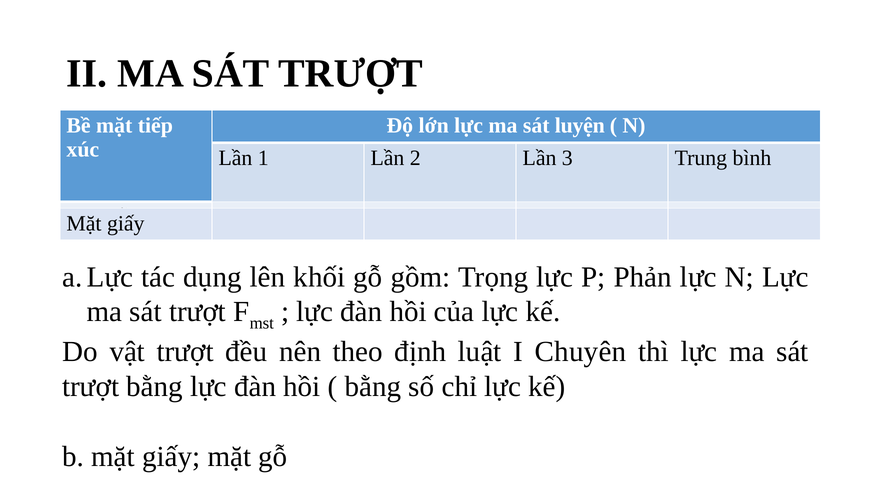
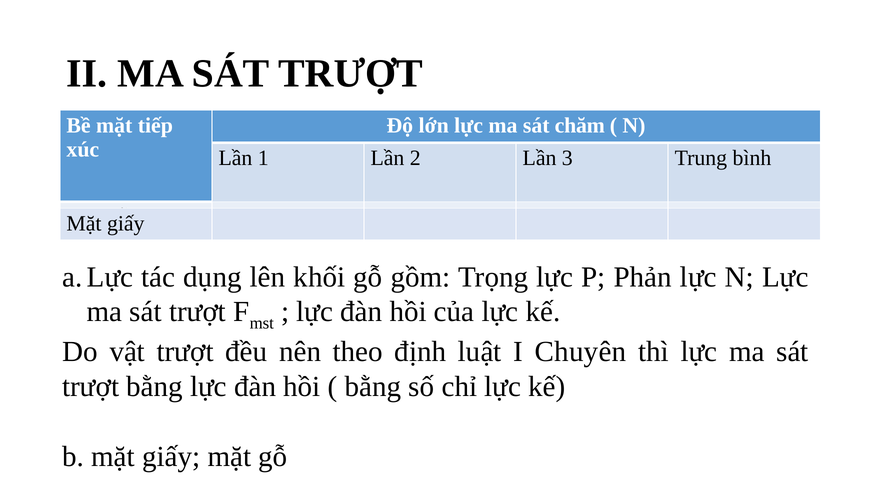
luyện: luyện -> chăm
